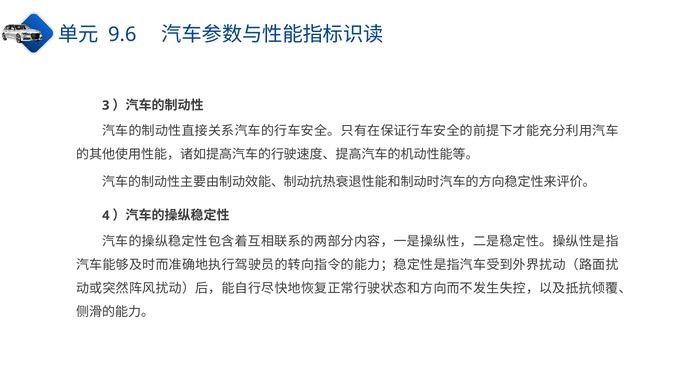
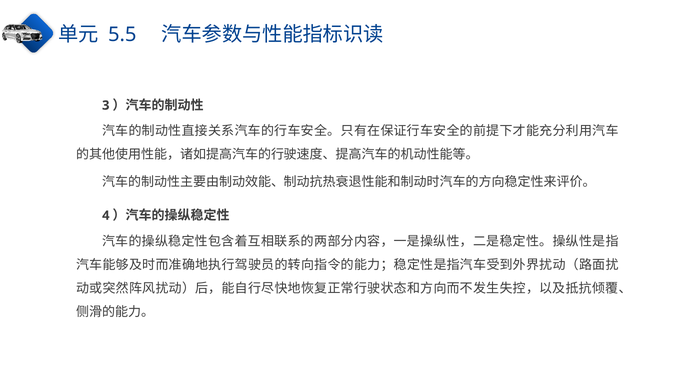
9.6: 9.6 -> 5.5
